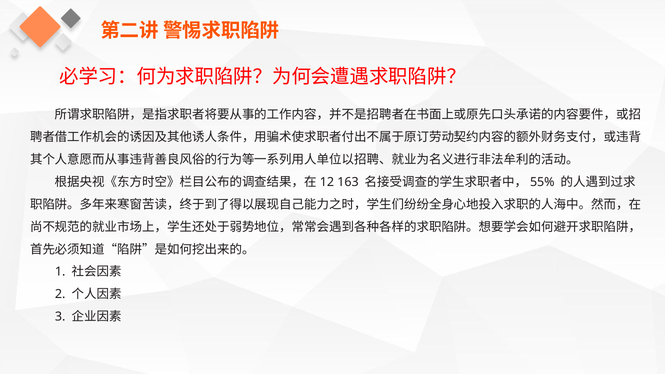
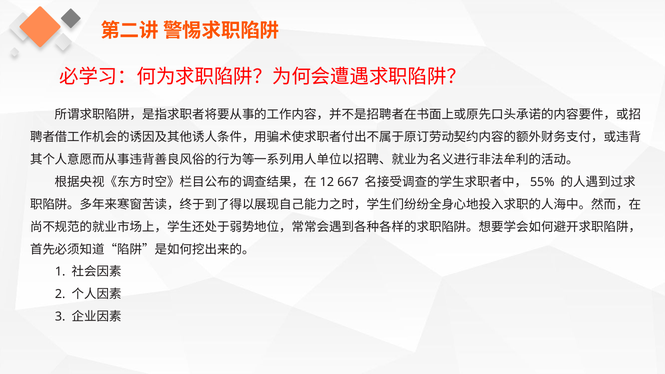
163: 163 -> 667
